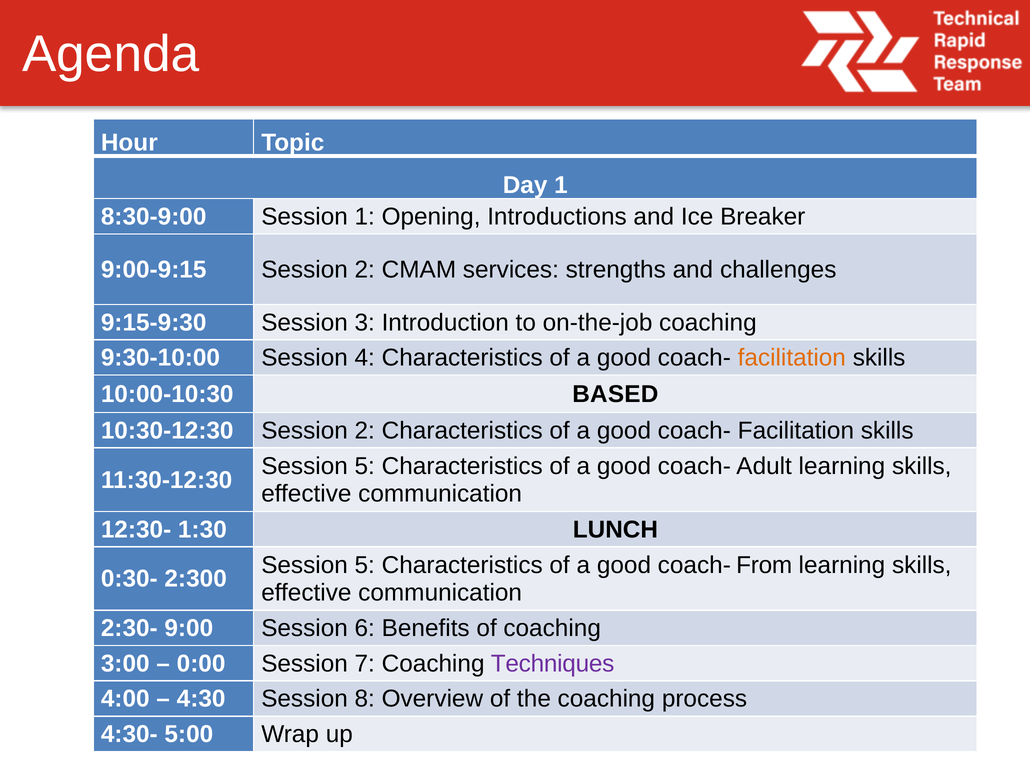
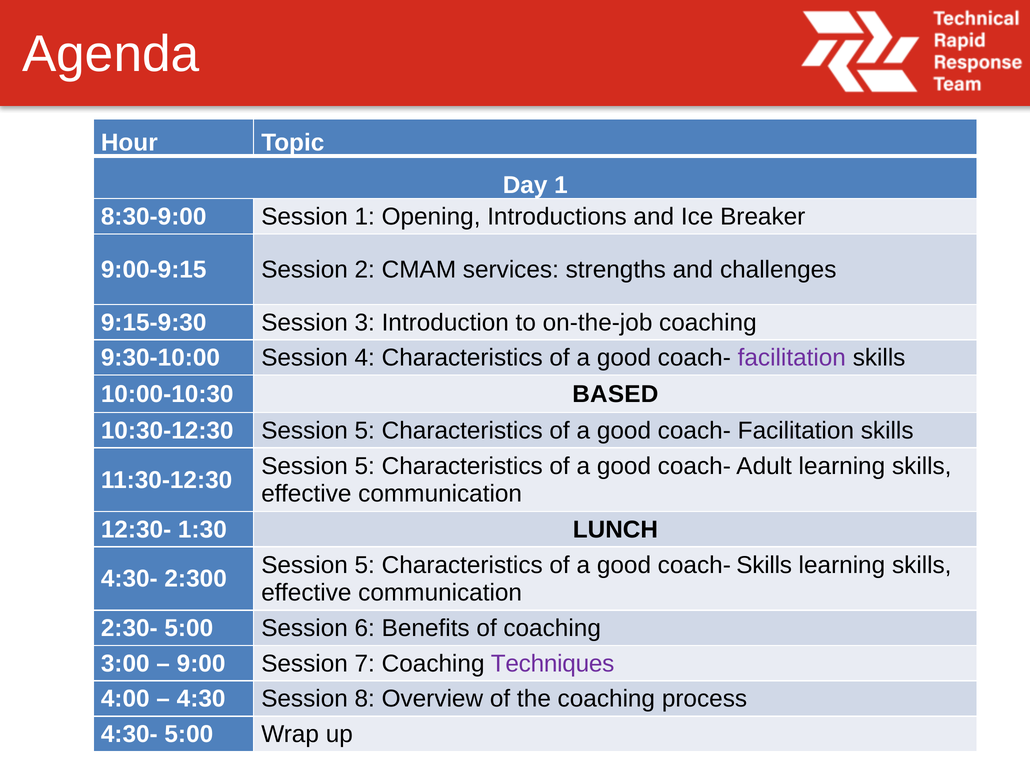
facilitation at (792, 358) colour: orange -> purple
10:30-12:30 Session 2: 2 -> 5
coach- From: From -> Skills
0:30- at (129, 579): 0:30- -> 4:30-
2:30- 9:00: 9:00 -> 5:00
0:00: 0:00 -> 9:00
